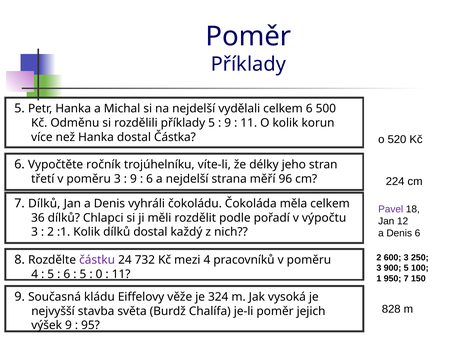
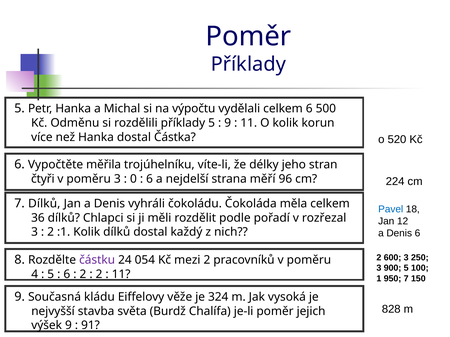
na nejdelší: nejdelší -> výpočtu
ročník: ročník -> měřila
třetí: třetí -> čtyři
9 at (133, 179): 9 -> 0
Pavel colour: purple -> blue
výpočtu: výpočtu -> rozřezal
732: 732 -> 054
mezi 4: 4 -> 2
5 at (83, 275): 5 -> 2
0 at (99, 275): 0 -> 2
95: 95 -> 91
